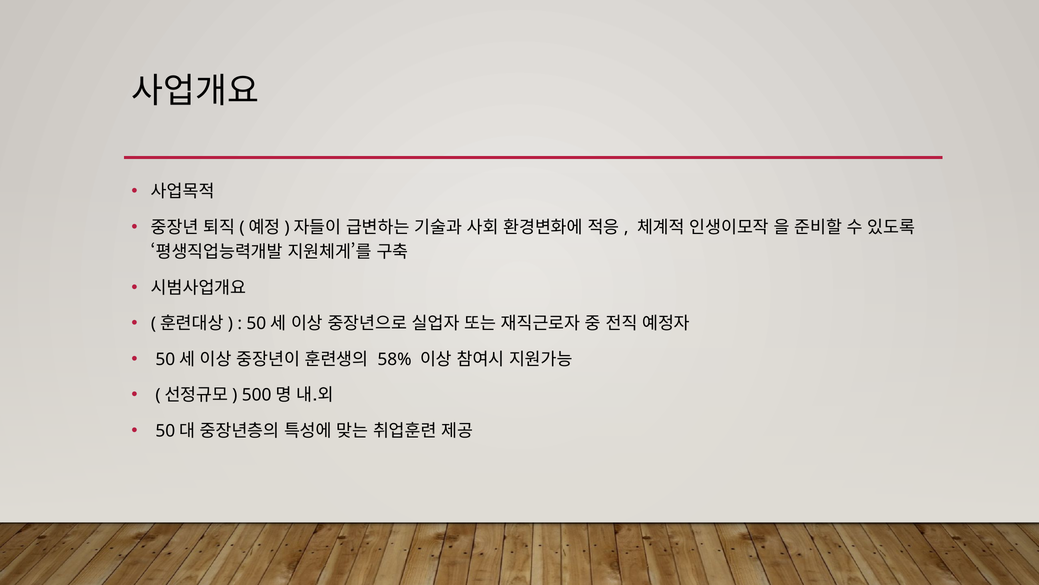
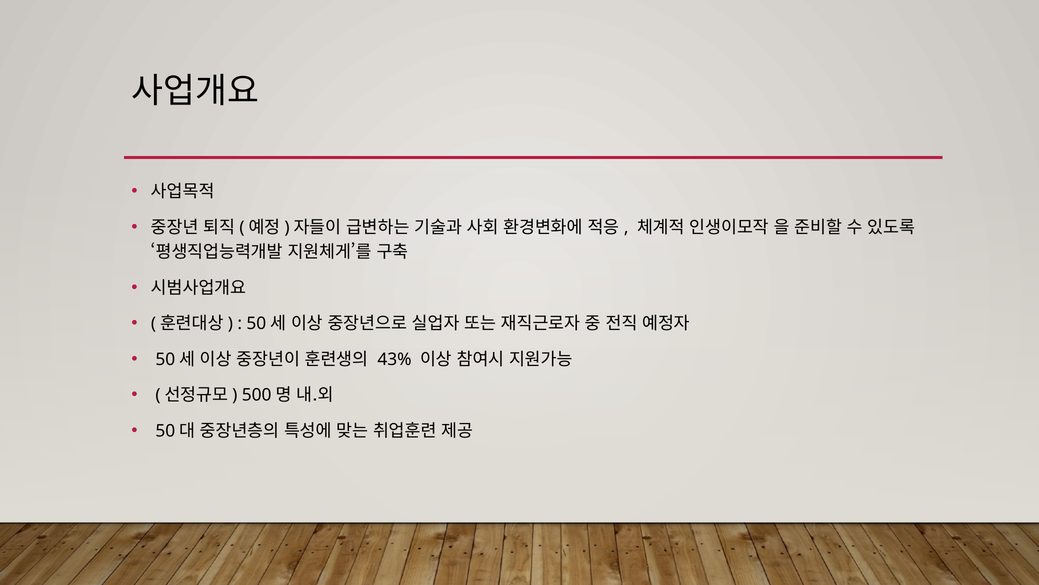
58%: 58% -> 43%
